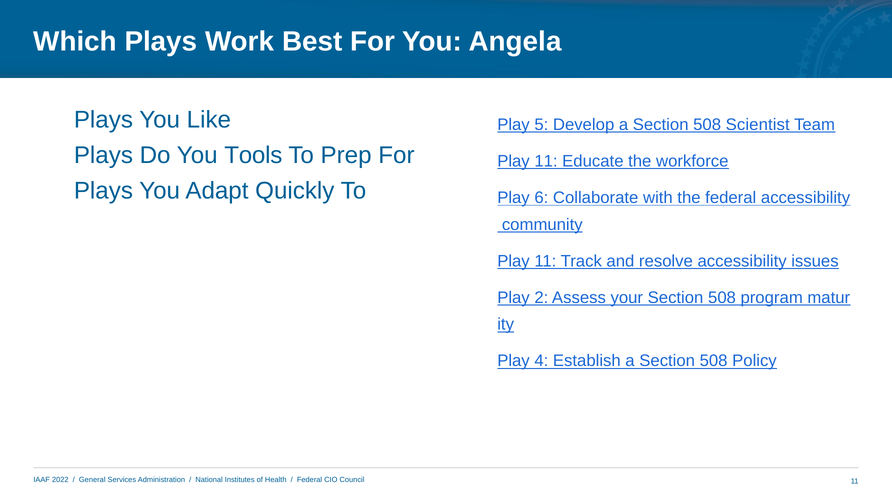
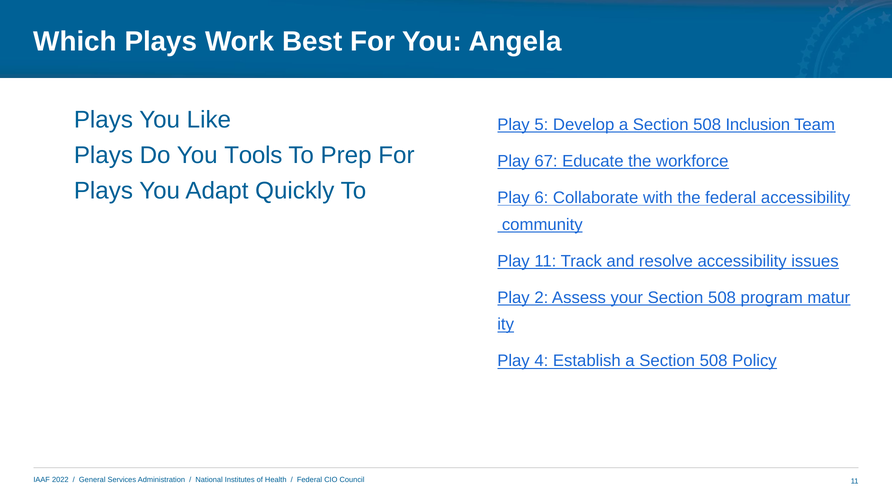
Scientist: Scientist -> Inclusion
11 at (546, 162): 11 -> 67
